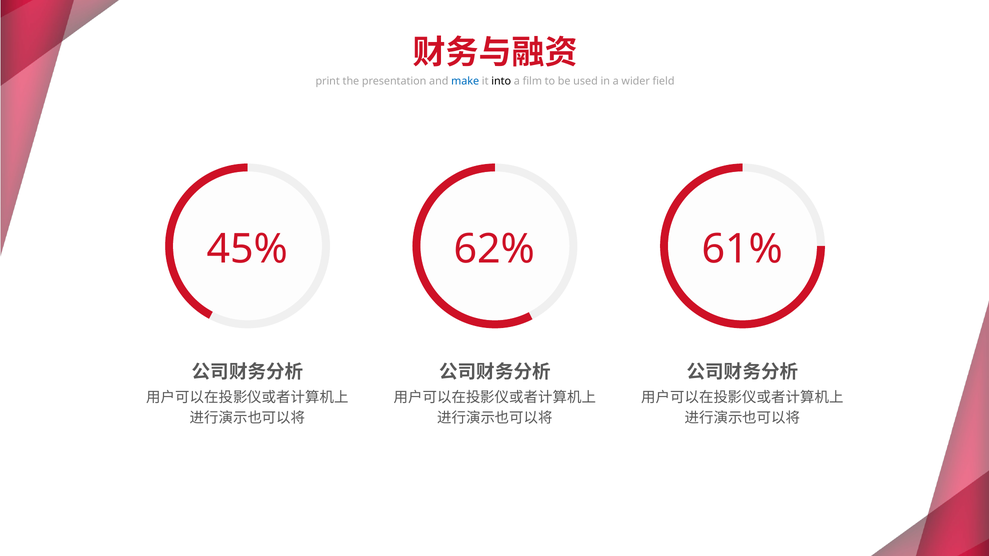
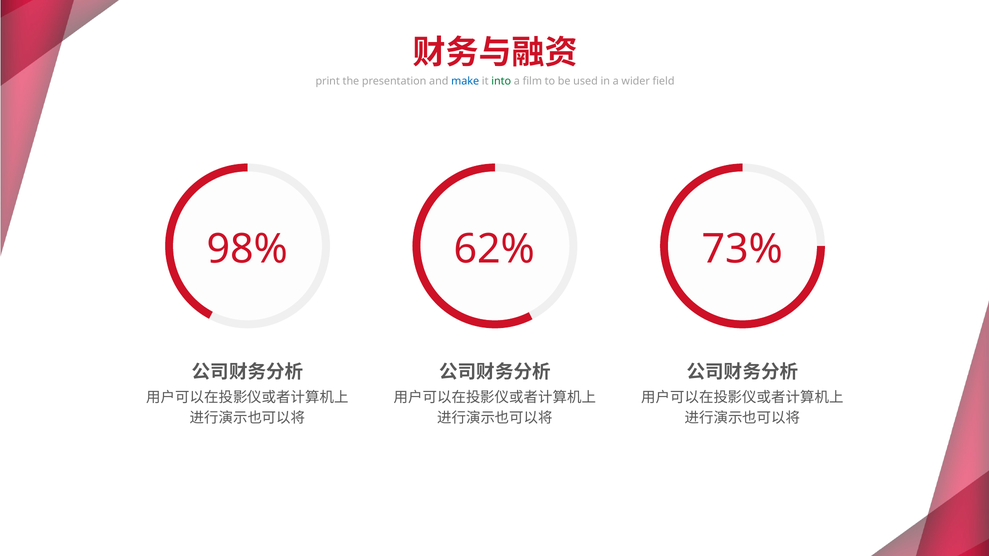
into colour: black -> green
45%: 45% -> 98%
61%: 61% -> 73%
